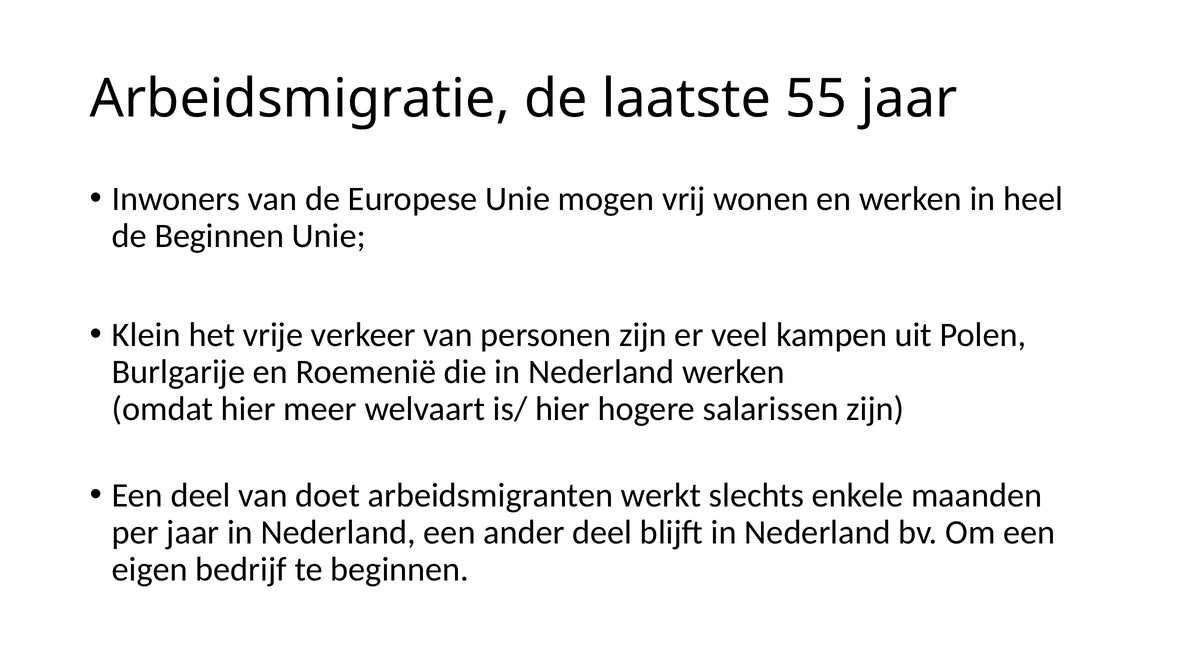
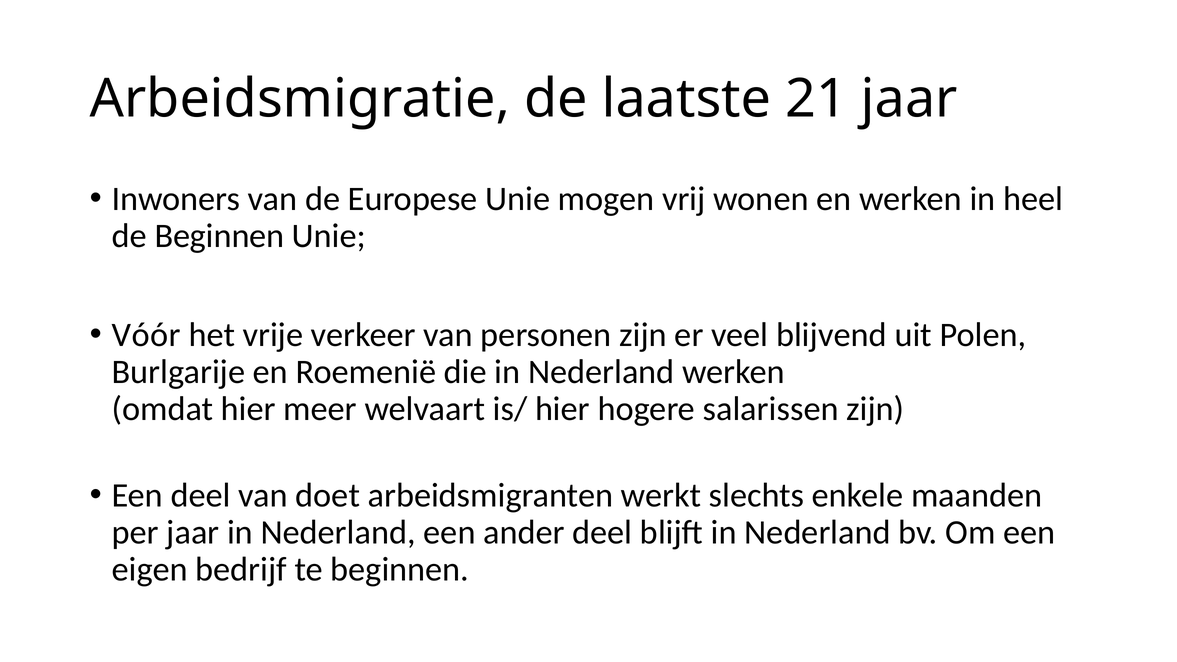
55: 55 -> 21
Klein: Klein -> Vóór
kampen: kampen -> blijvend
